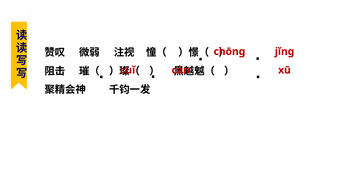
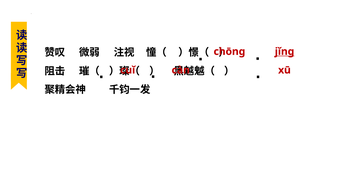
jǐng underline: none -> present
